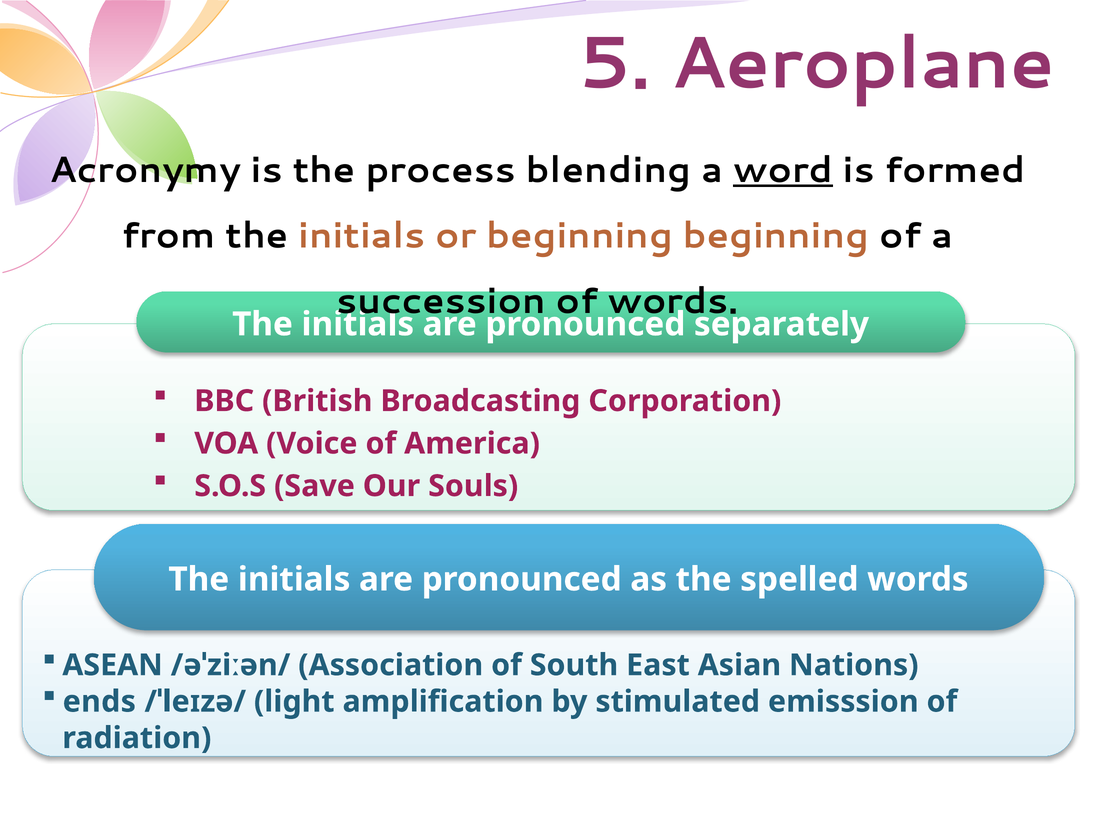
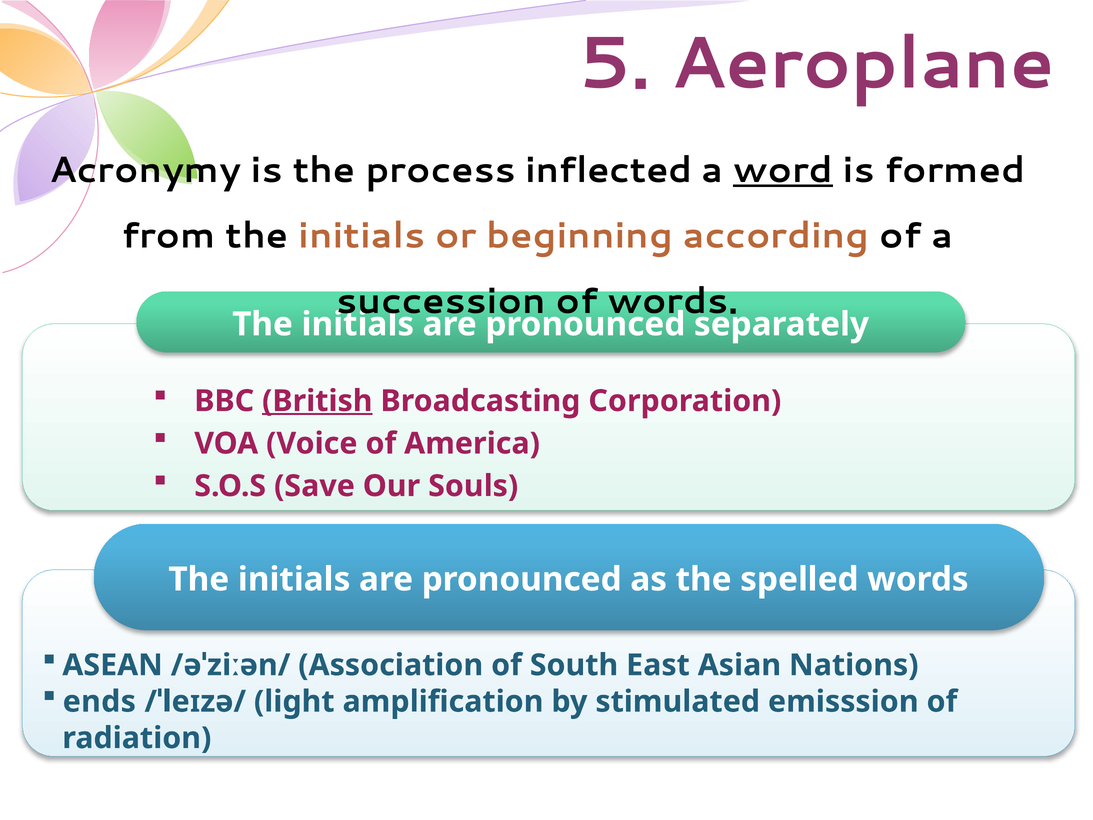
blending: blending -> inflected
beginning beginning: beginning -> according
British underline: none -> present
